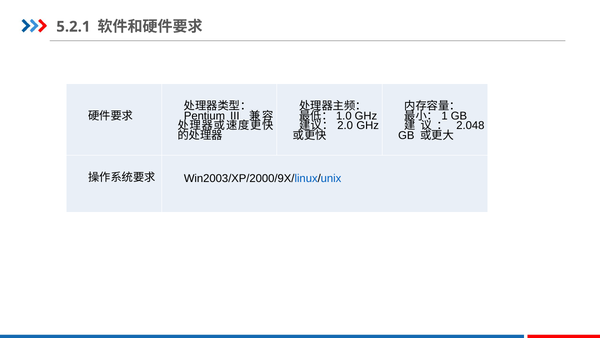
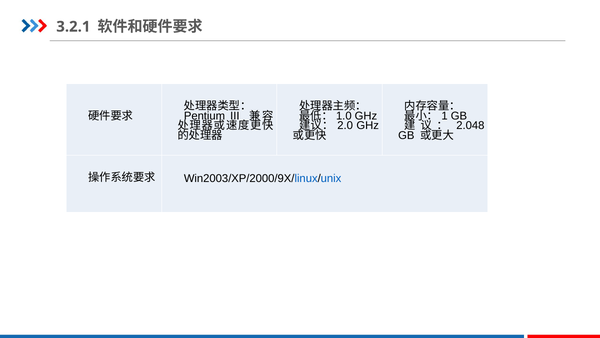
5.2.1: 5.2.1 -> 3.2.1
